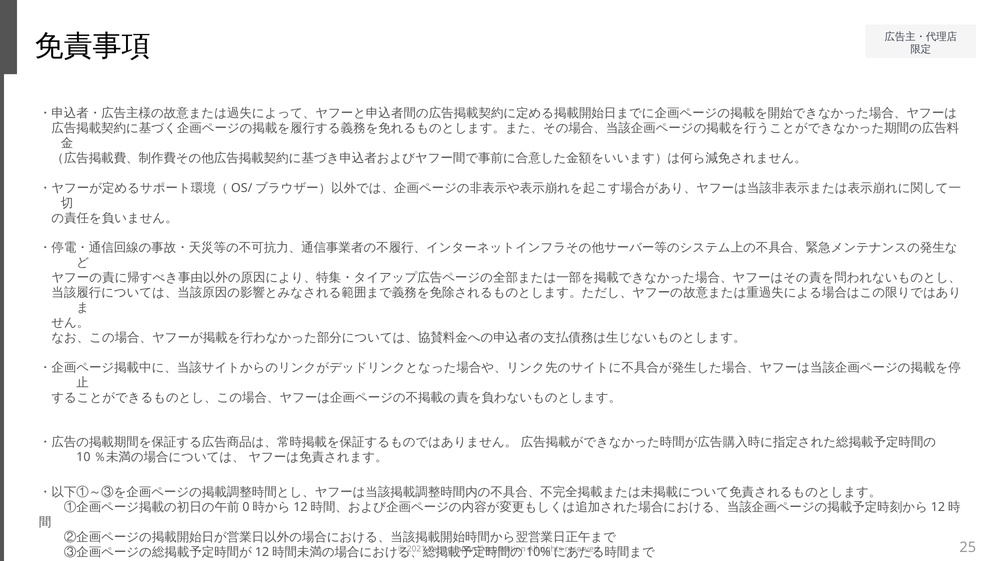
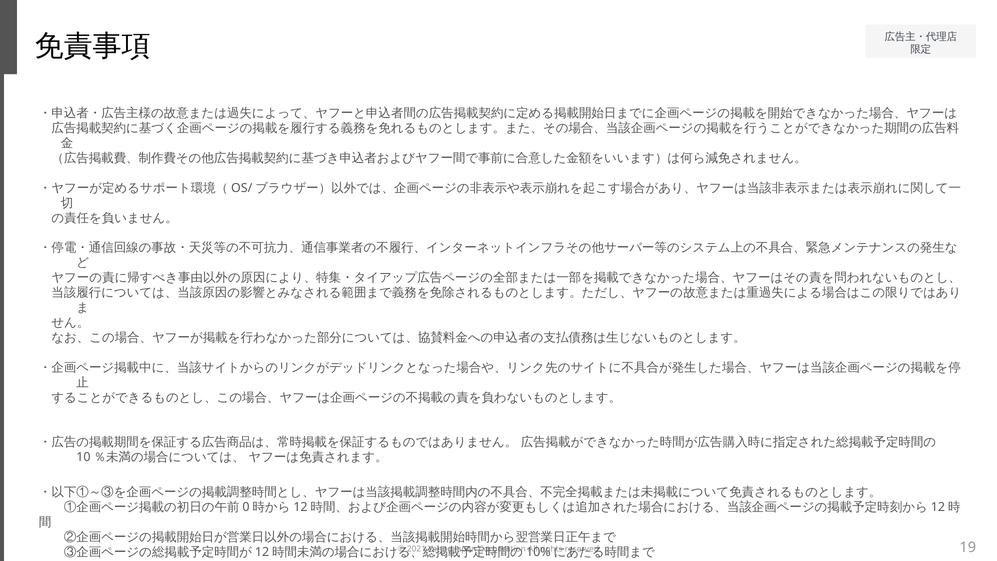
25: 25 -> 19
